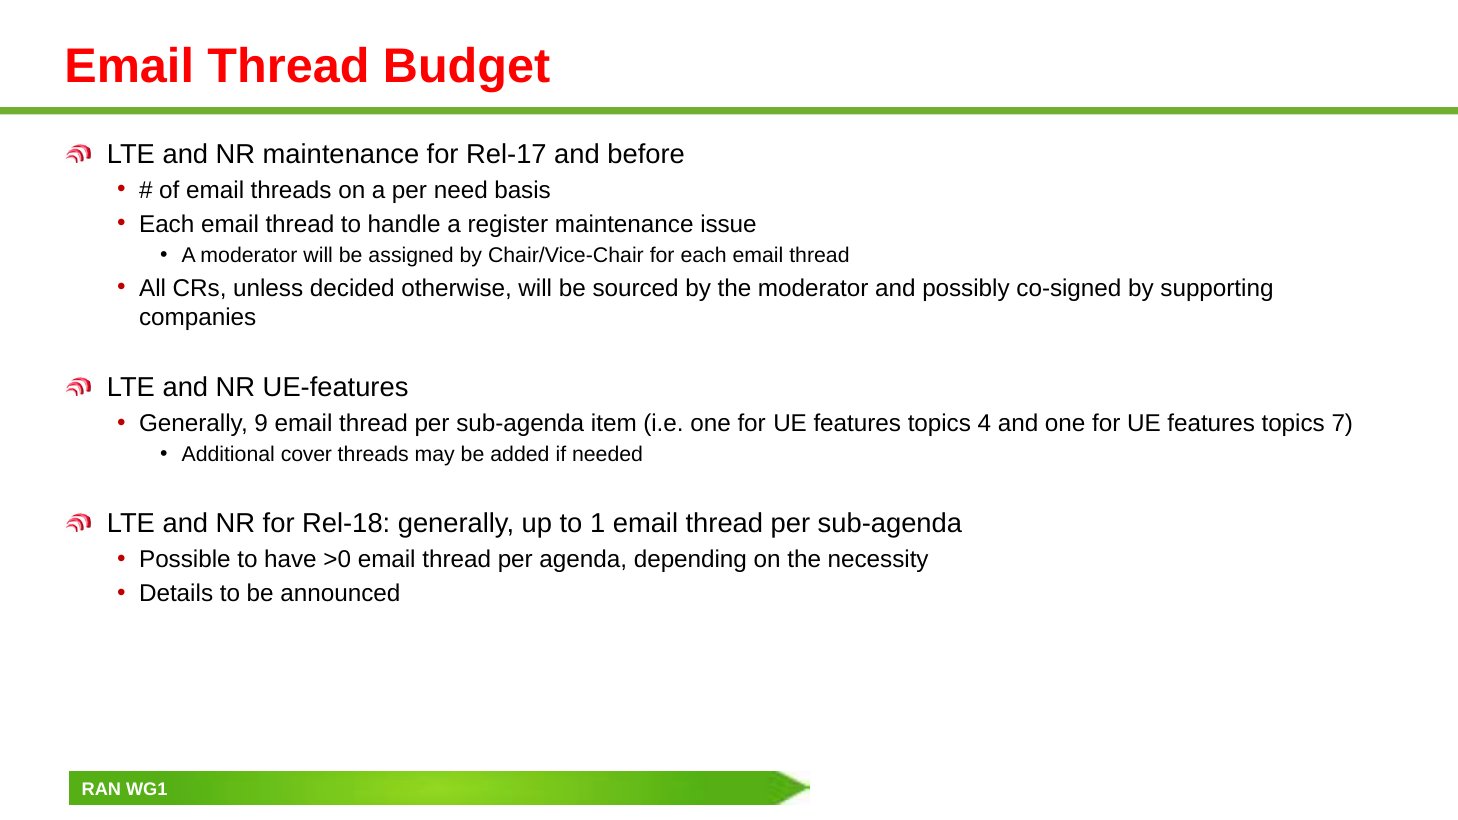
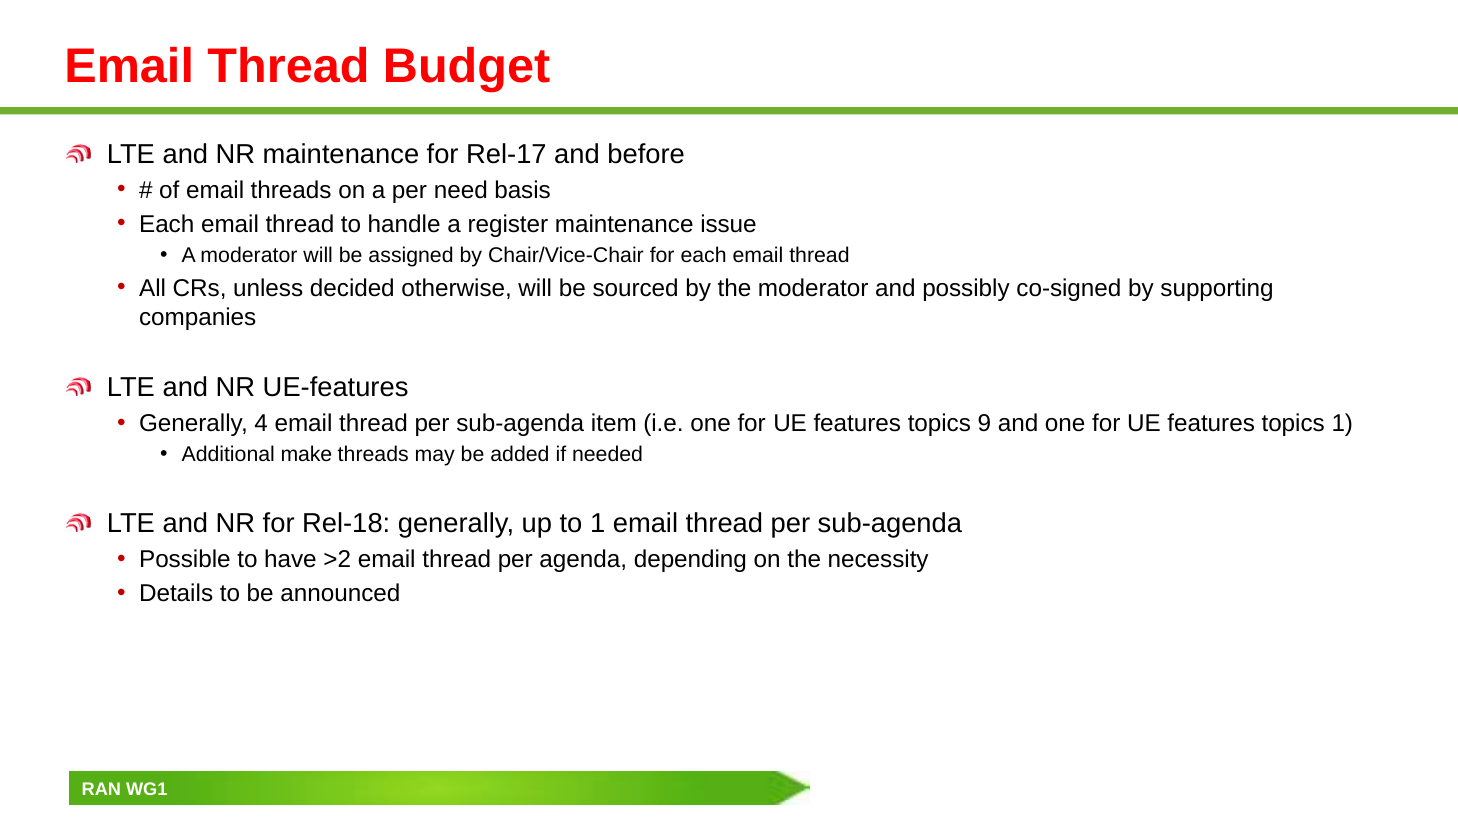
9: 9 -> 4
4: 4 -> 9
topics 7: 7 -> 1
cover: cover -> make
>0: >0 -> >2
